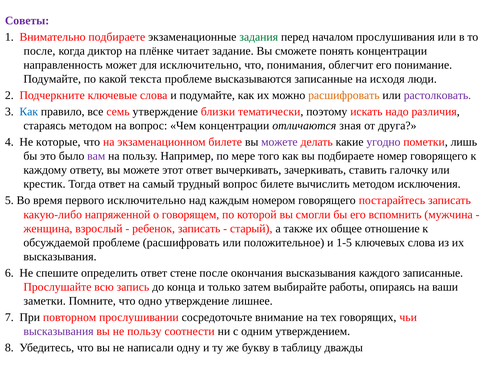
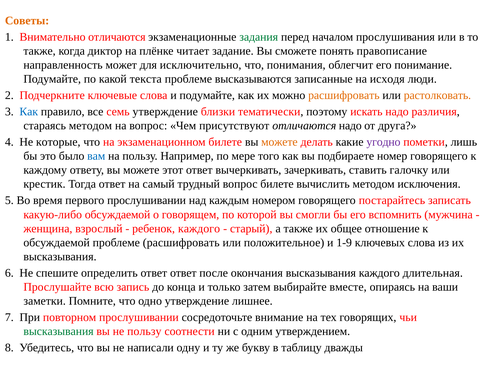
Советы colour: purple -> orange
Внимательно подбираете: подбираете -> отличаются
после at (40, 51): после -> также
понять концентрации: концентрации -> правописание
растолковать colour: purple -> orange
Чем концентрации: концентрации -> присутствуют
отличаются зная: зная -> надо
можете at (279, 142) colour: purple -> orange
вам colour: purple -> blue
первого исключительно: исключительно -> прослушивании
какую-либо напряженной: напряженной -> обсуждаемой
ребенок записать: записать -> каждого
1-5: 1-5 -> 1-9
ответ стене: стене -> ответ
каждого записанные: записанные -> длительная
работы: работы -> вместе
высказывания at (59, 331) colour: purple -> green
